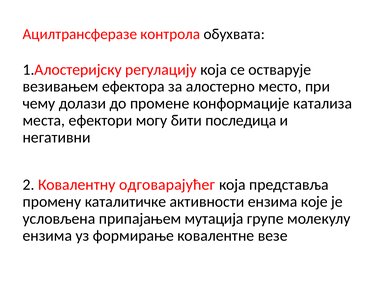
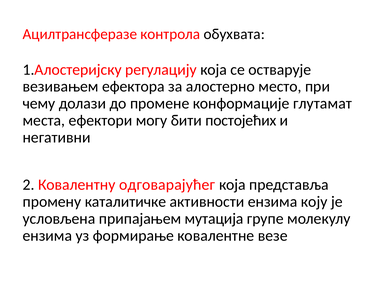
катализа: катализа -> глутамат
последица: последица -> постојећих
које: које -> коју
